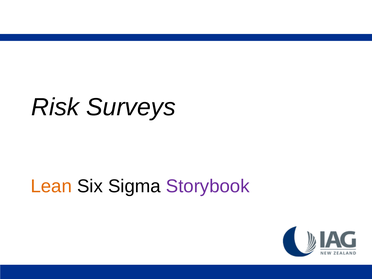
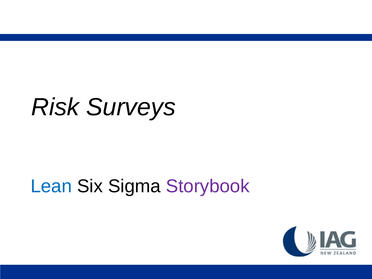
Lean colour: orange -> blue
